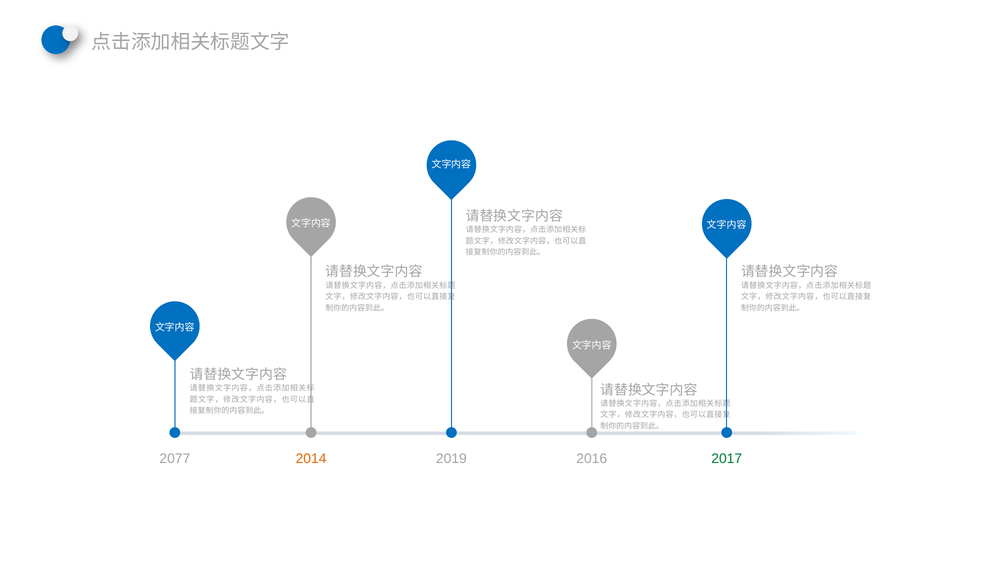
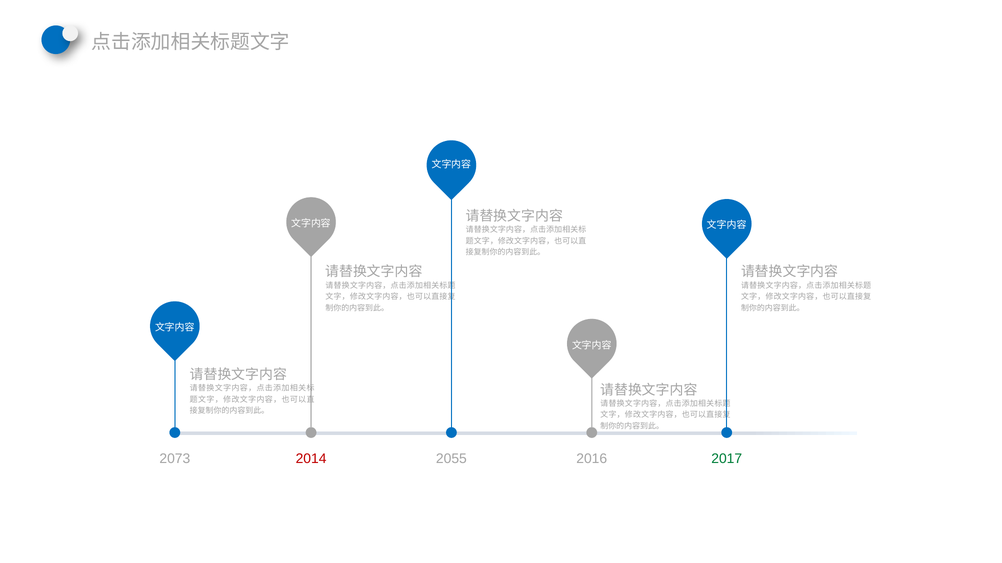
2077: 2077 -> 2073
2014 colour: orange -> red
2019: 2019 -> 2055
